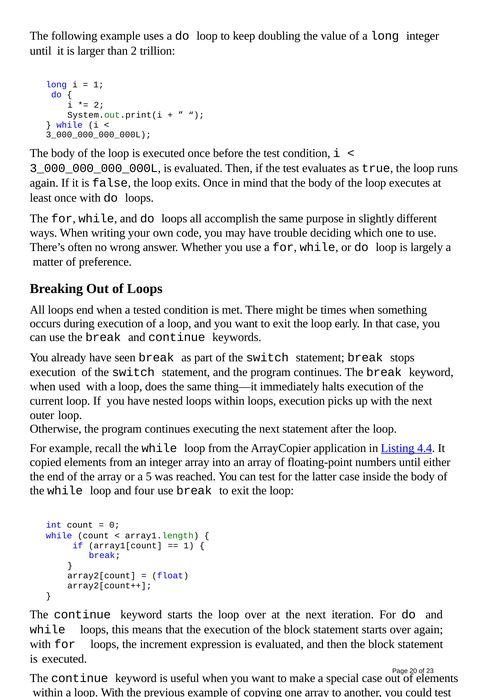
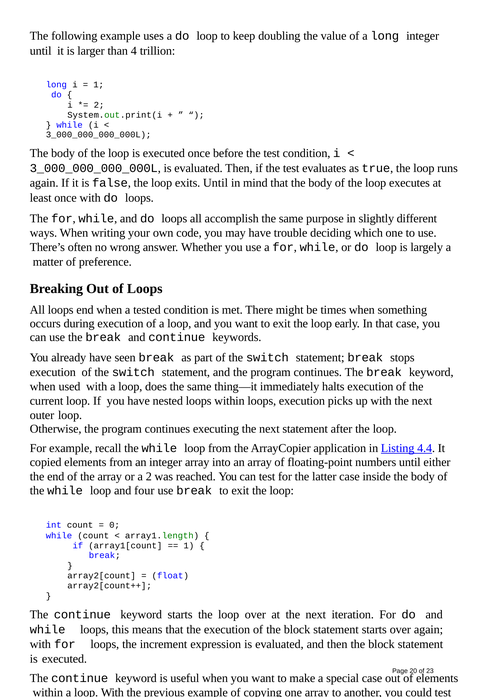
than 2: 2 -> 4
exits Once: Once -> Until
a 5: 5 -> 2
